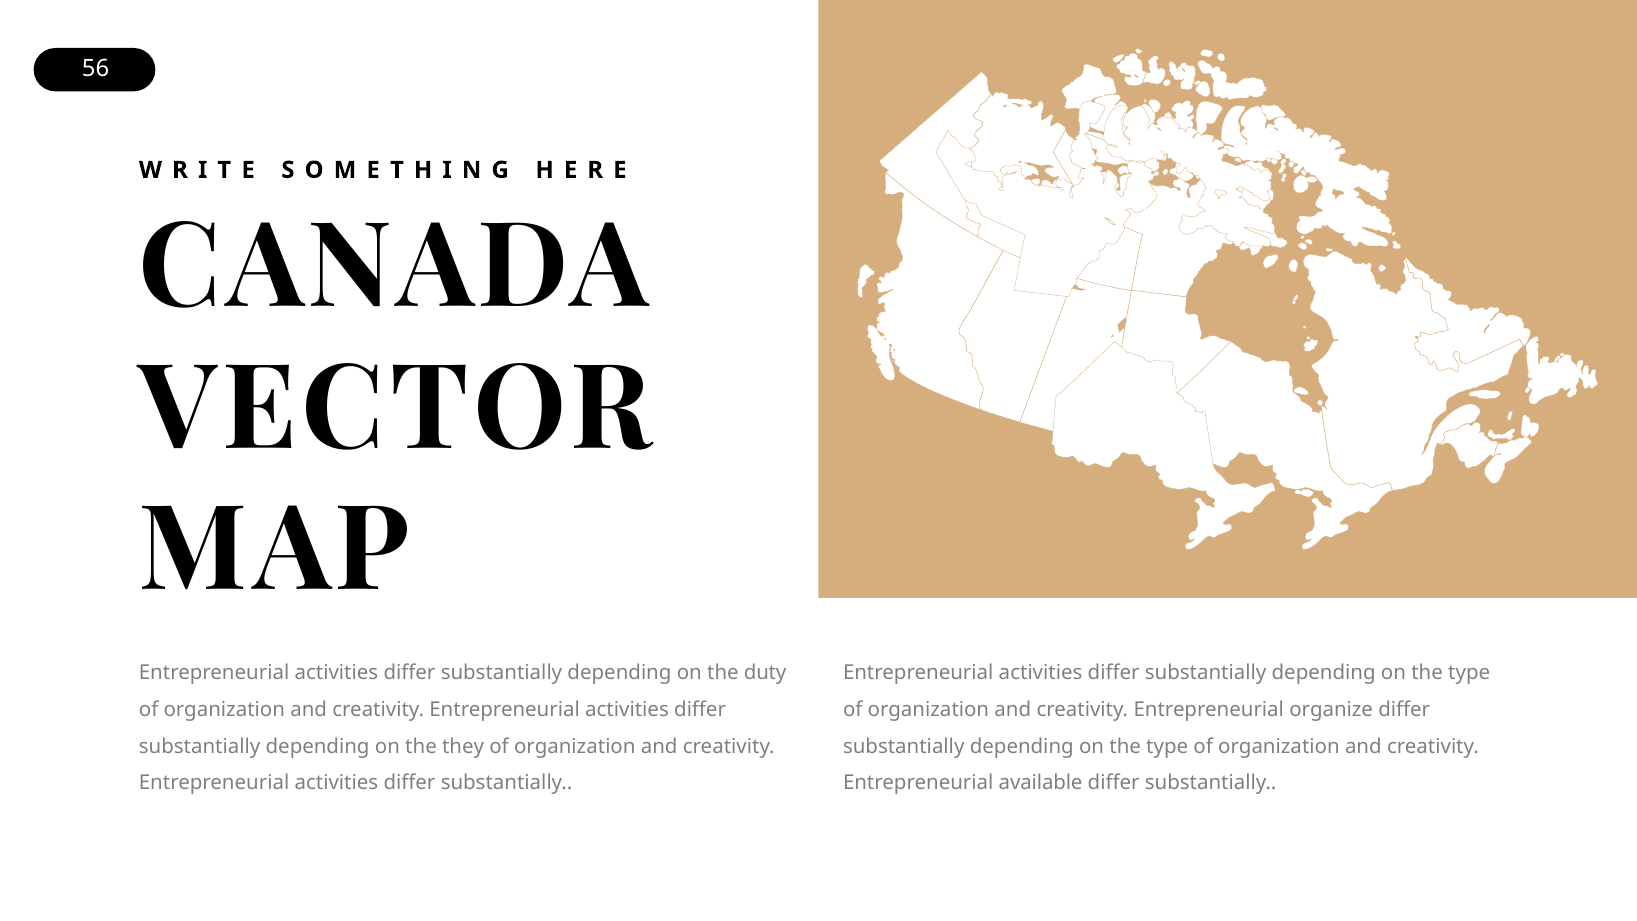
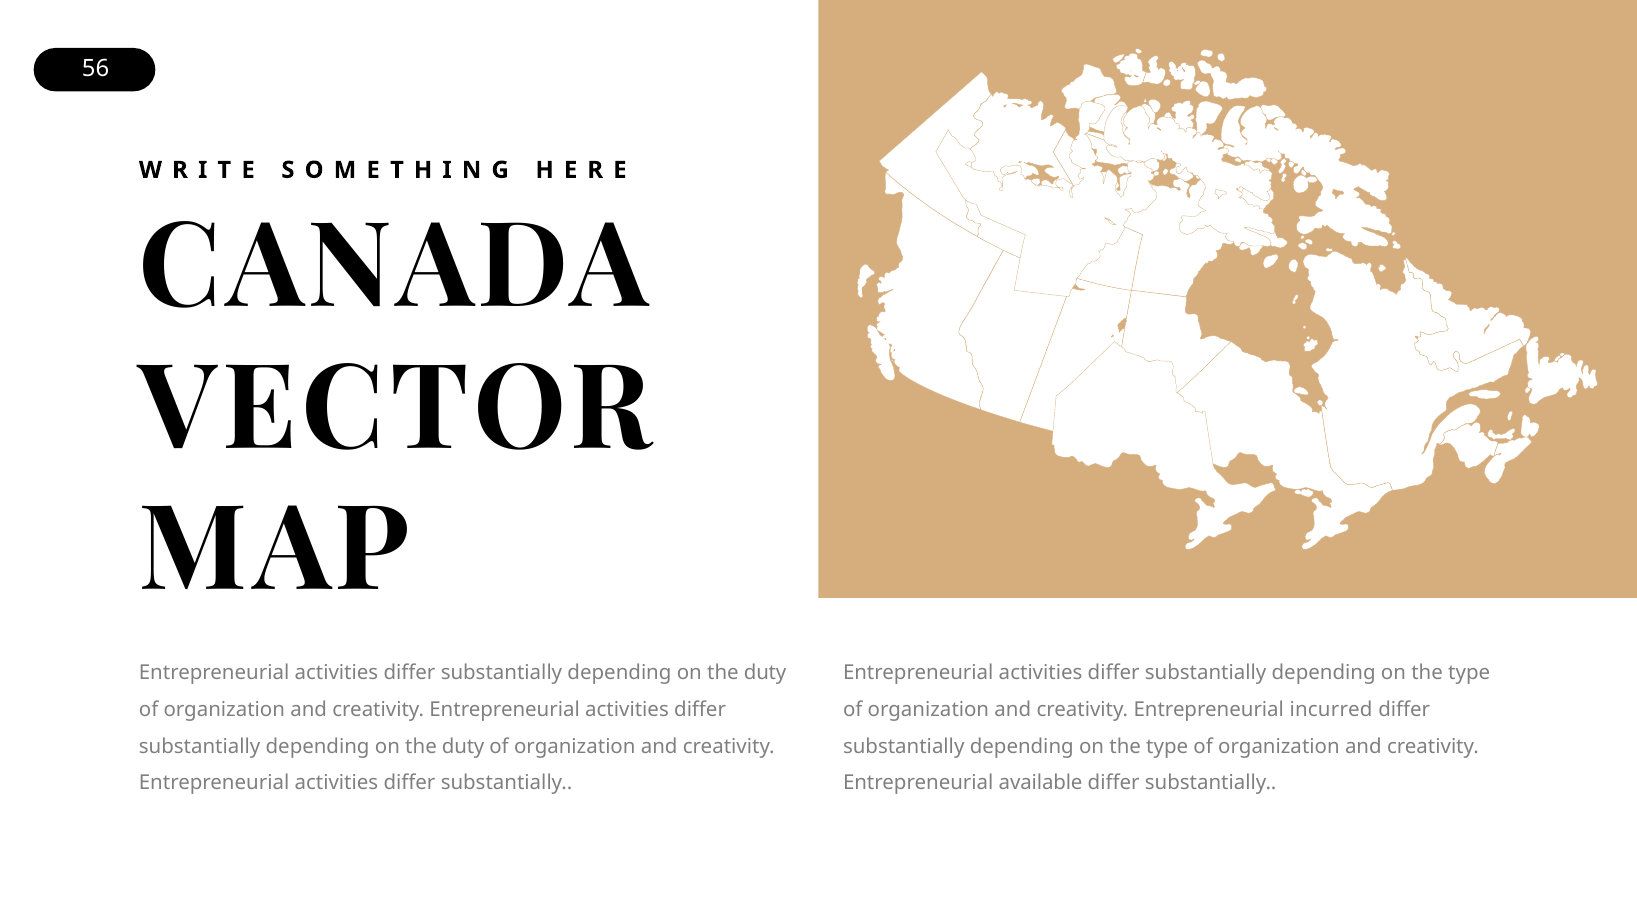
organize: organize -> incurred
they at (463, 746): they -> duty
